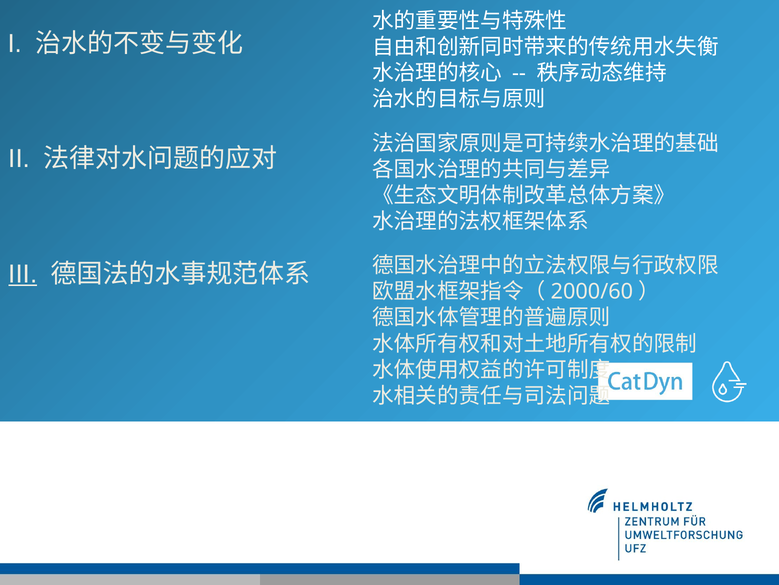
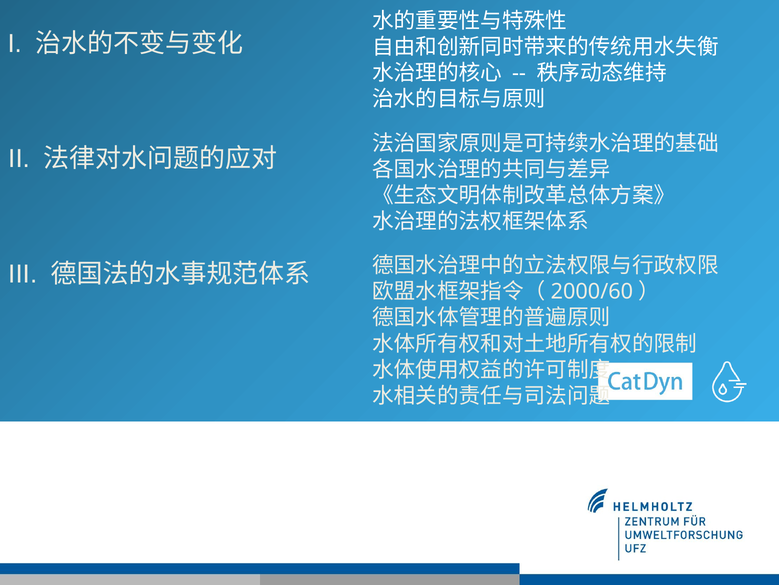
III underline: present -> none
